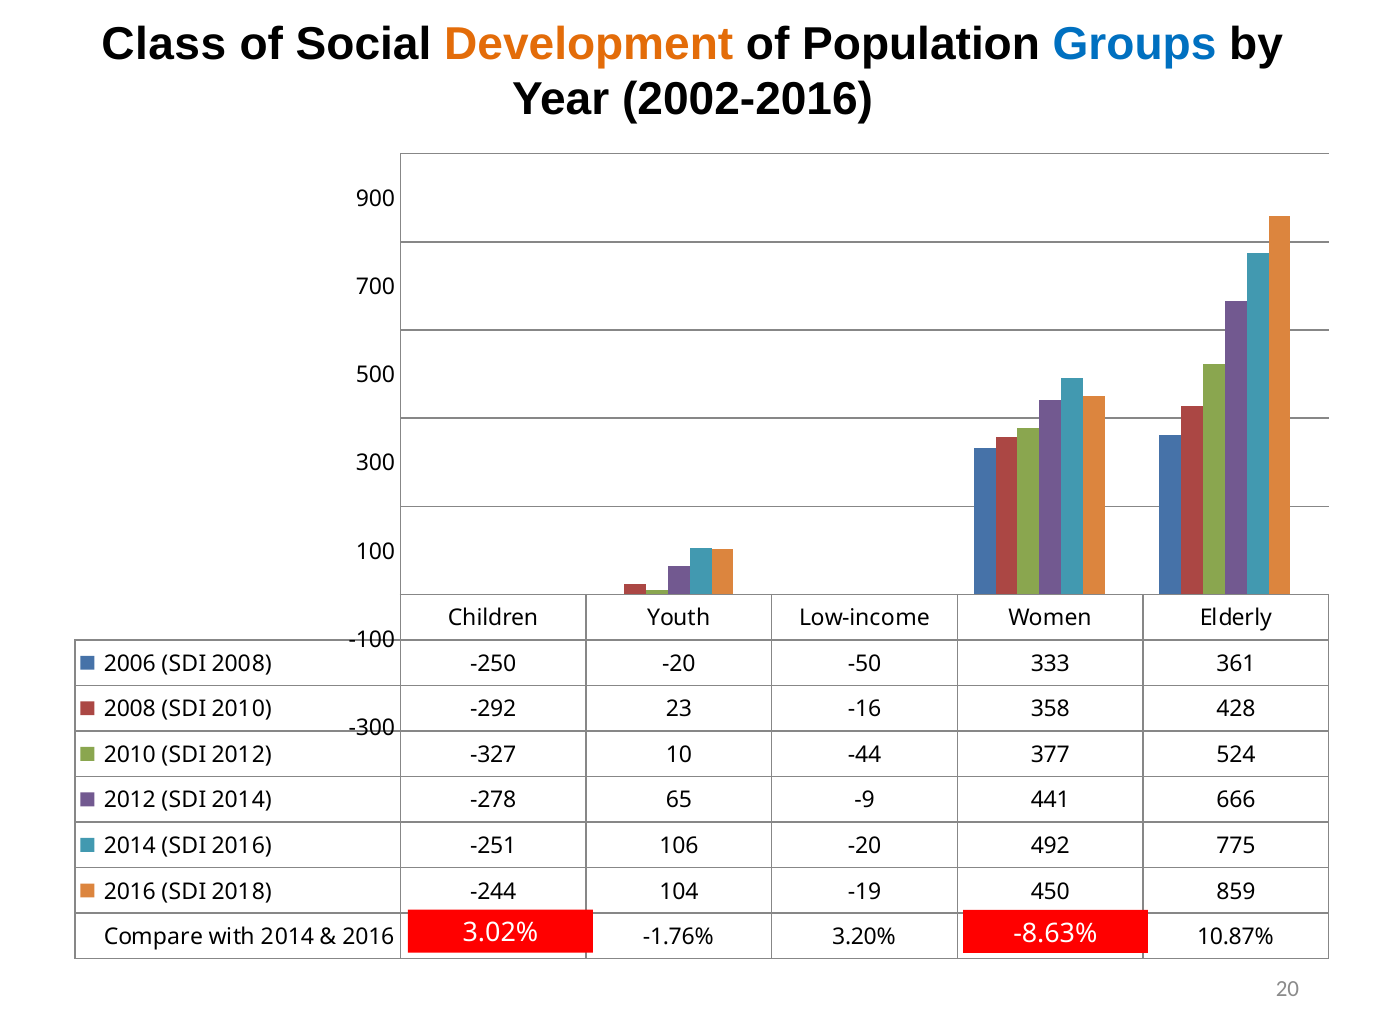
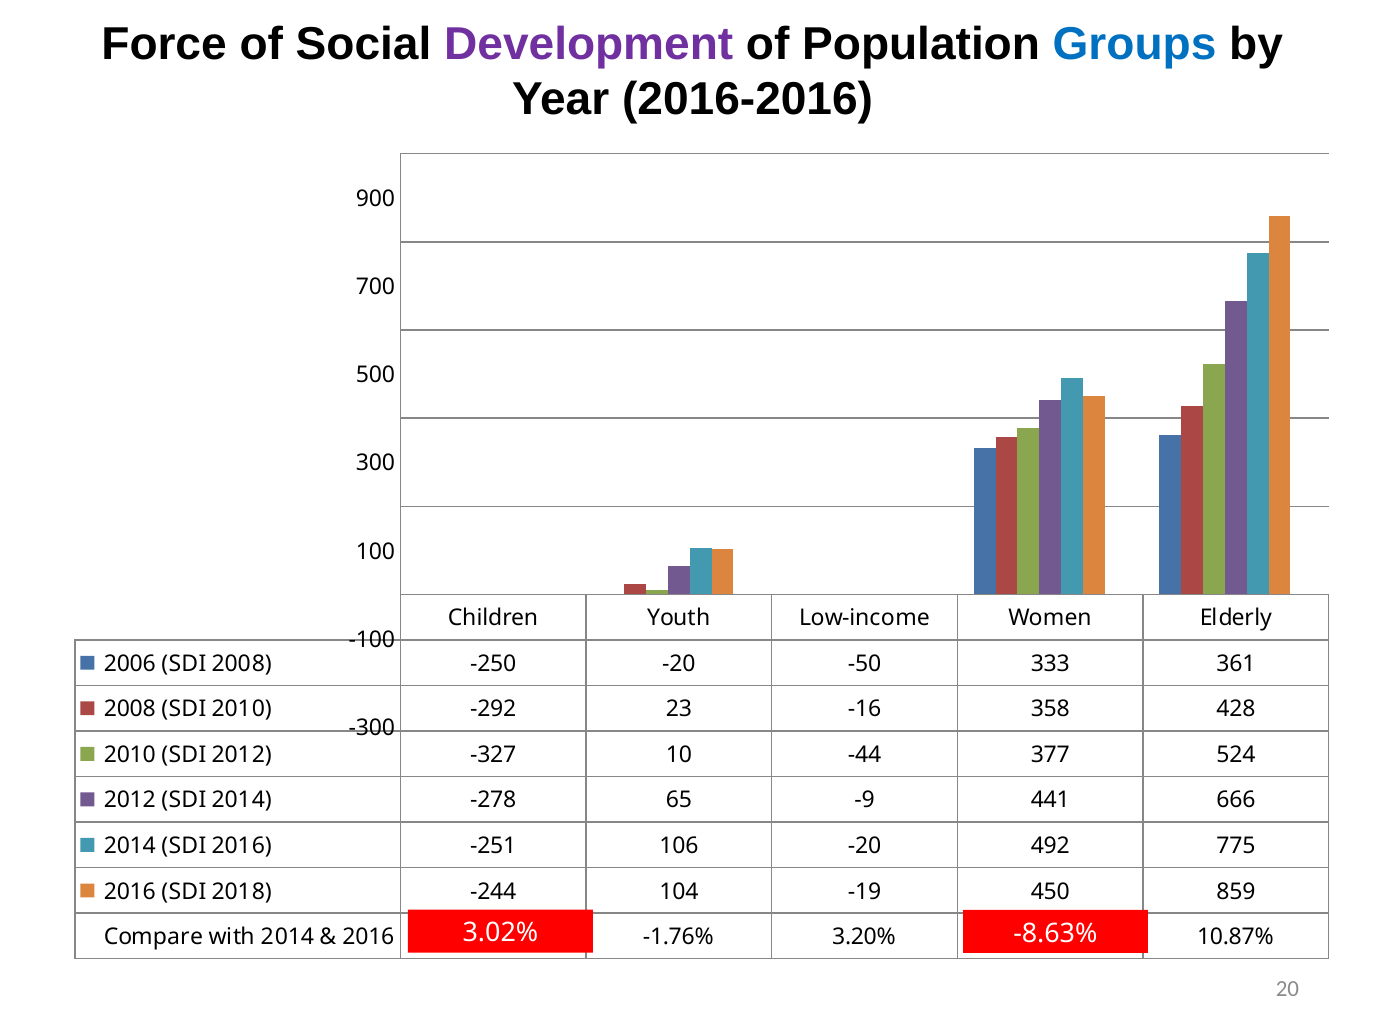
Class: Class -> Force
Development colour: orange -> purple
2002-2016: 2002-2016 -> 2016-2016
